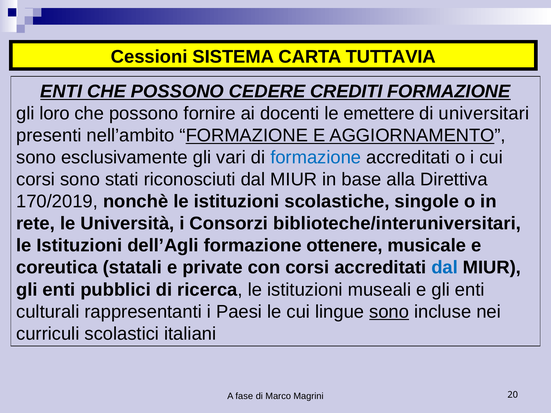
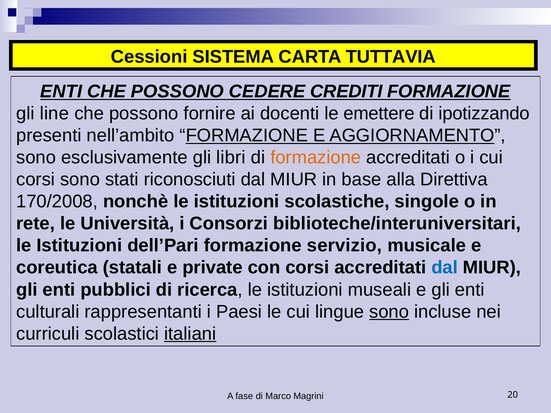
loro: loro -> line
universitari: universitari -> ipotizzando
vari: vari -> libri
formazione at (316, 158) colour: blue -> orange
170/2019: 170/2019 -> 170/2008
dell’Agli: dell’Agli -> dell’Pari
ottenere: ottenere -> servizio
italiani underline: none -> present
